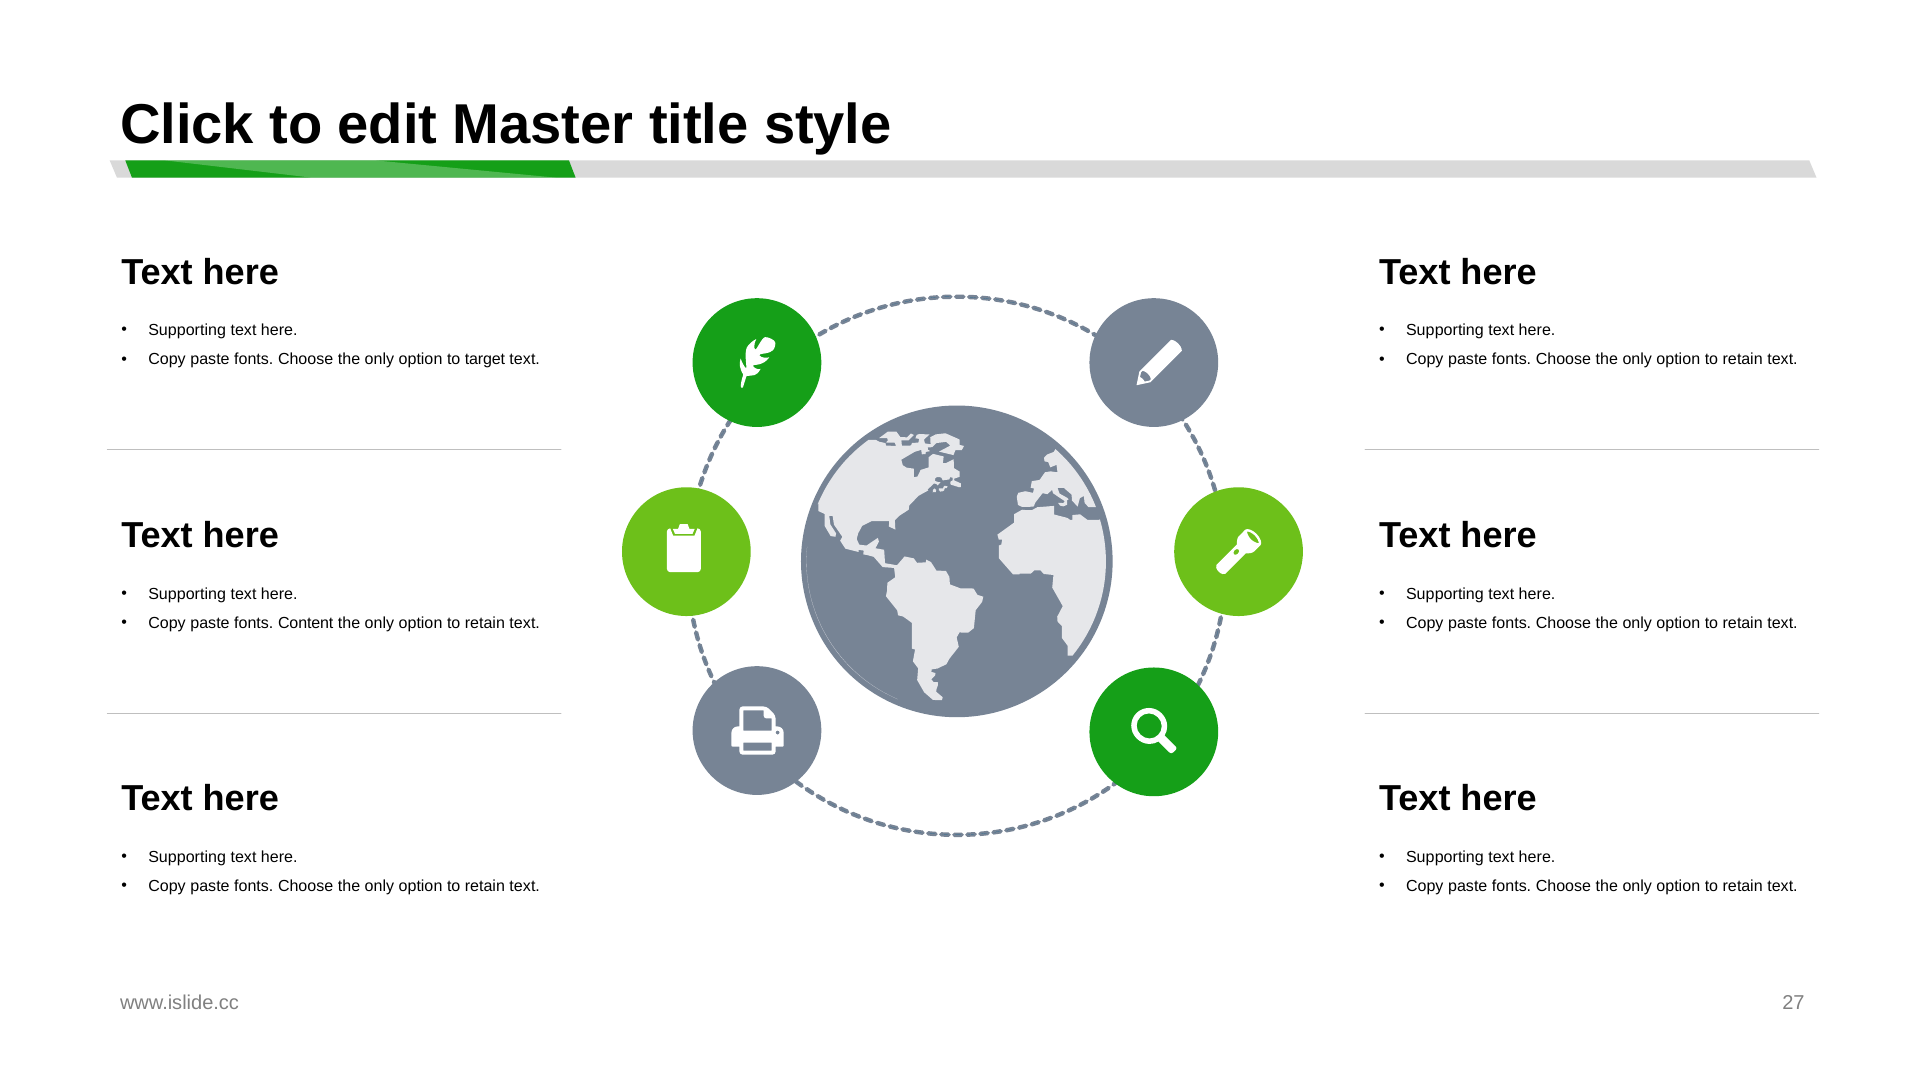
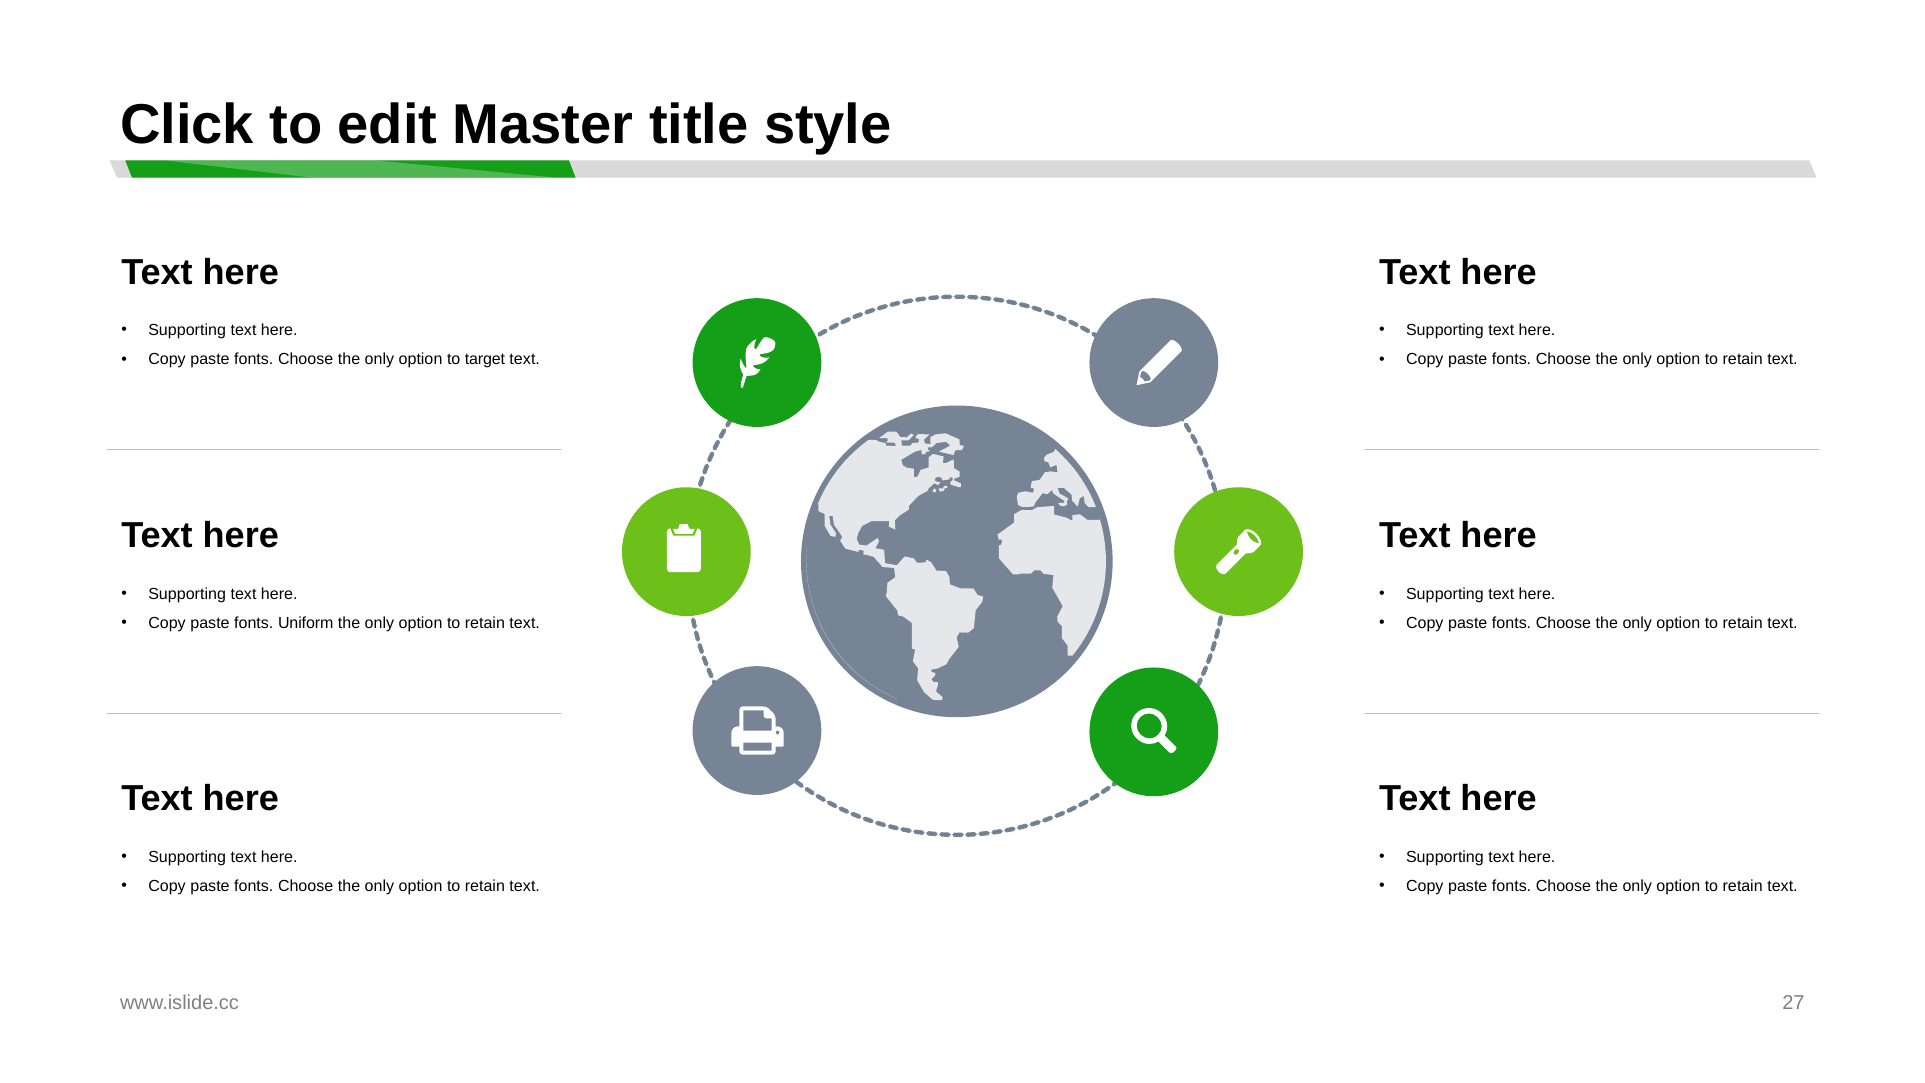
Content: Content -> Uniform
